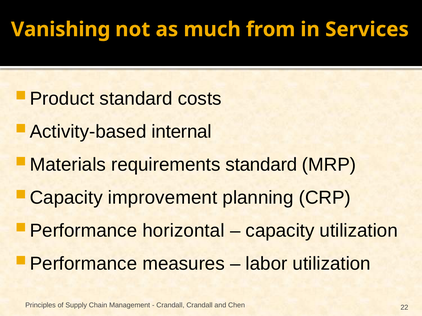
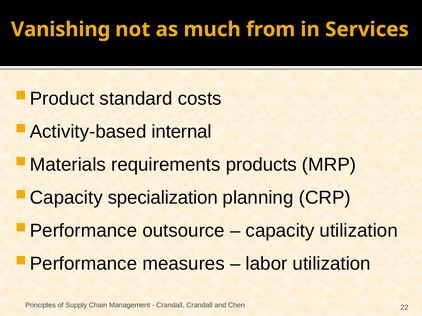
requirements standard: standard -> products
improvement: improvement -> specialization
horizontal: horizontal -> outsource
